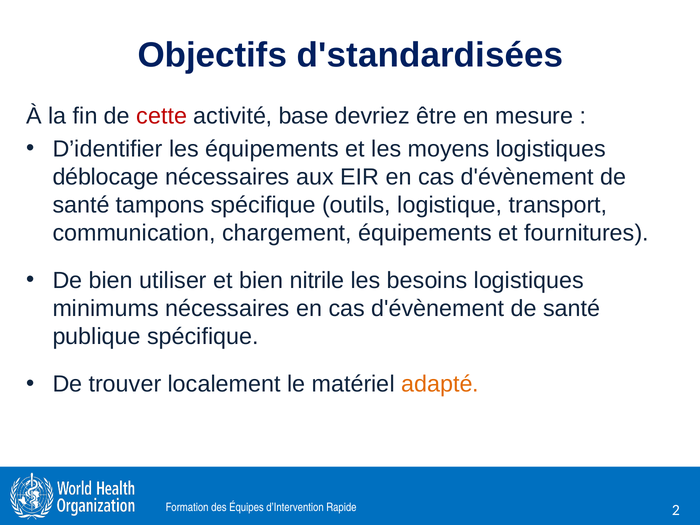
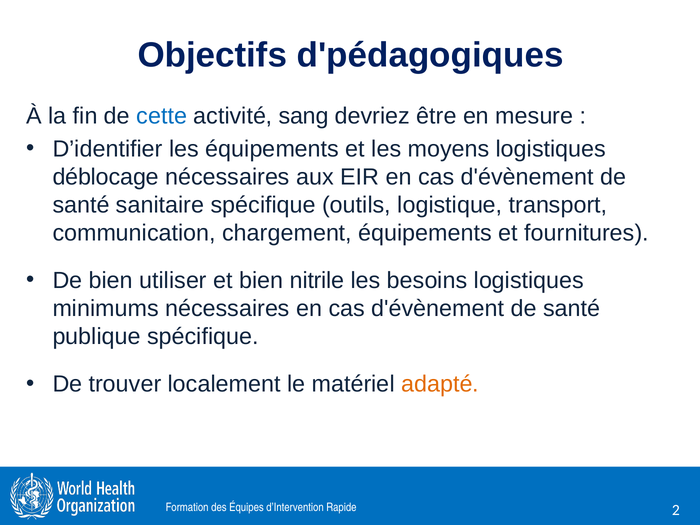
d'standardisées: d'standardisées -> d'pédagogiques
cette colour: red -> blue
base: base -> sang
tampons: tampons -> sanitaire
